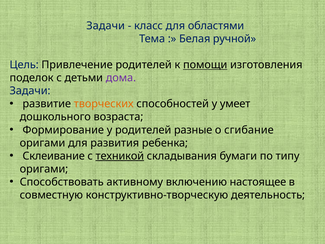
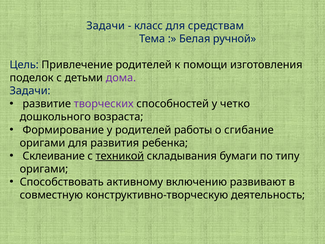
областями: областями -> средствам
помощи underline: present -> none
творческих colour: orange -> purple
умеет: умеет -> четко
разные: разные -> работы
настоящее: настоящее -> развивают
